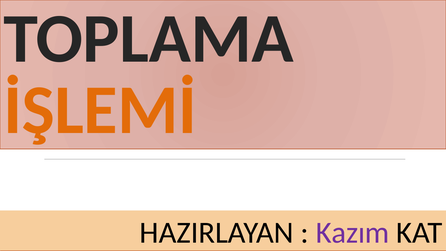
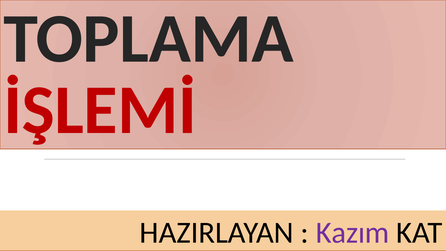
İŞLEMİ colour: orange -> red
